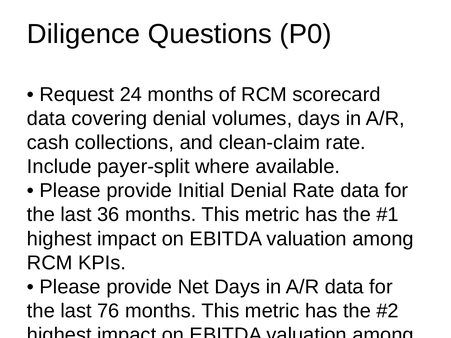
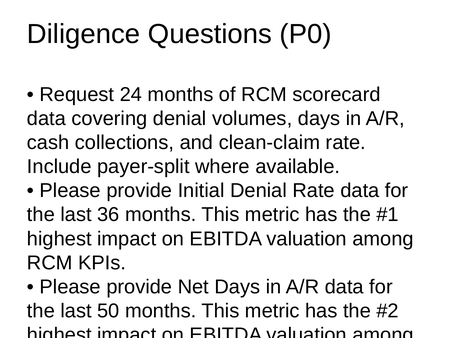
76: 76 -> 50
